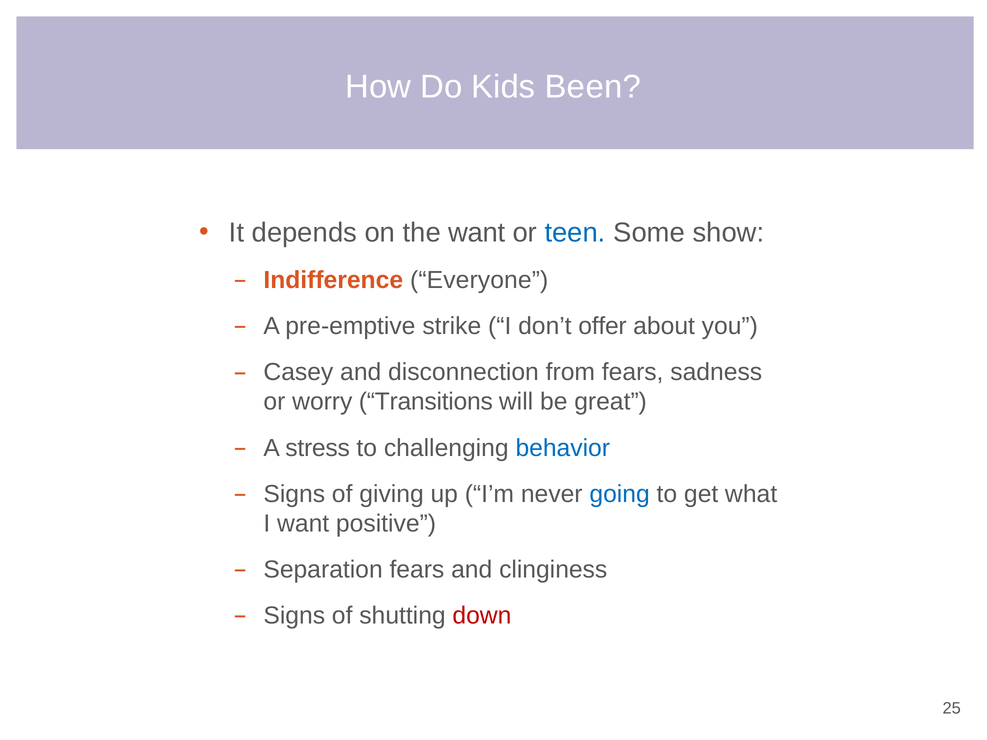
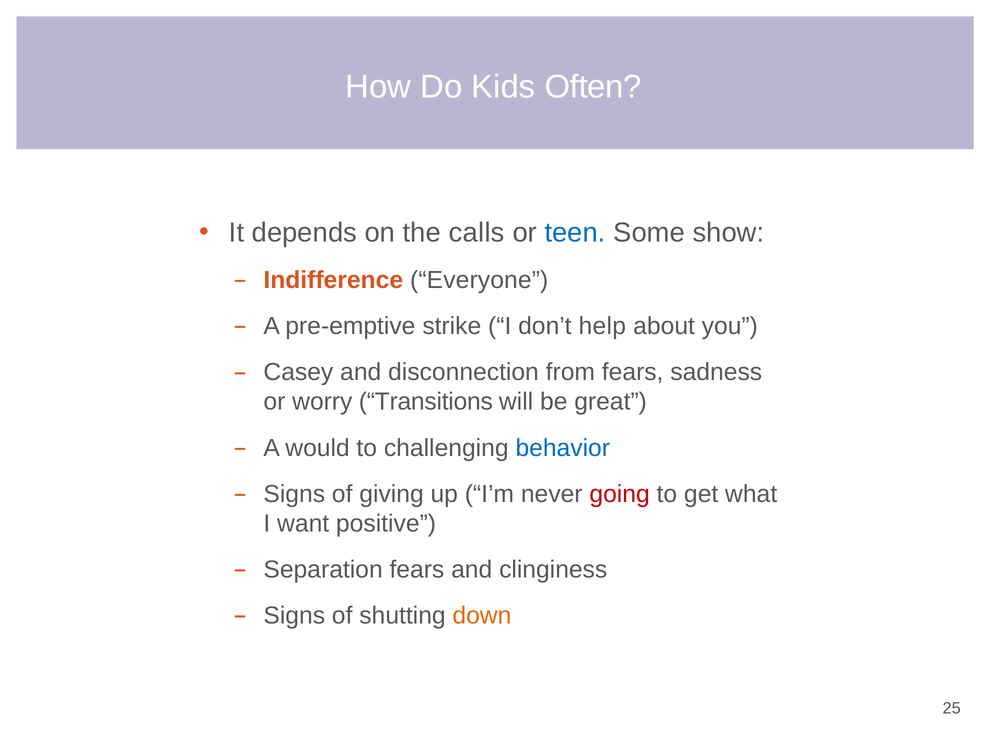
Been: Been -> Often
the want: want -> calls
offer: offer -> help
stress: stress -> would
going colour: blue -> red
down colour: red -> orange
